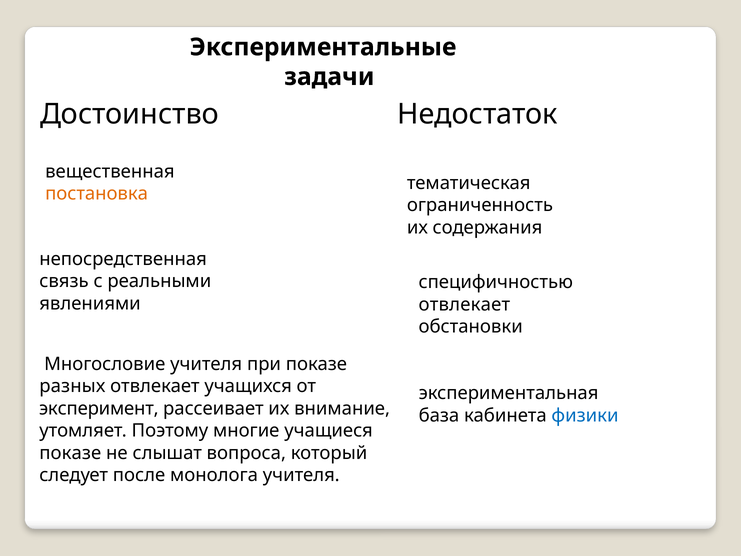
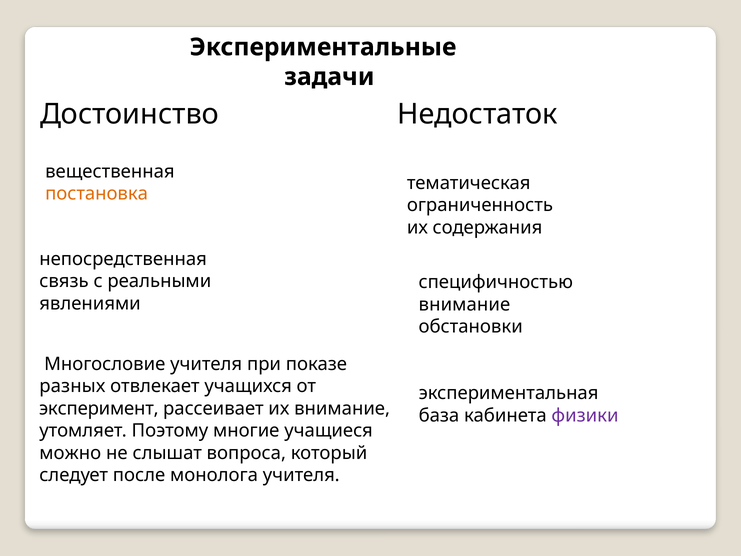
отвлекает at (464, 304): отвлекает -> внимание
физики colour: blue -> purple
показе at (70, 453): показе -> можно
